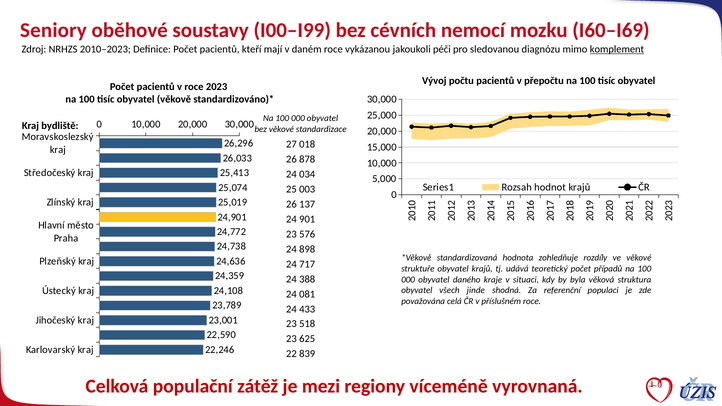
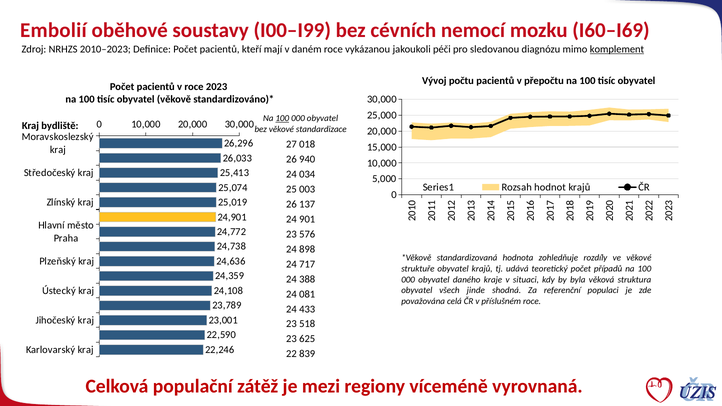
Seniory: Seniory -> Embolií
100 at (282, 118) underline: none -> present
878: 878 -> 940
